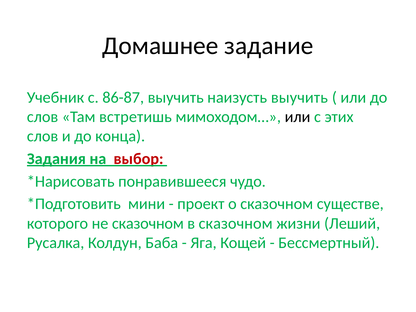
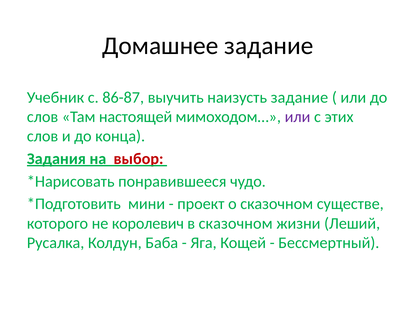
наизусть выучить: выучить -> задание
встретишь: встретишь -> настоящей
или at (298, 117) colour: black -> purple
не сказочном: сказочном -> королевич
